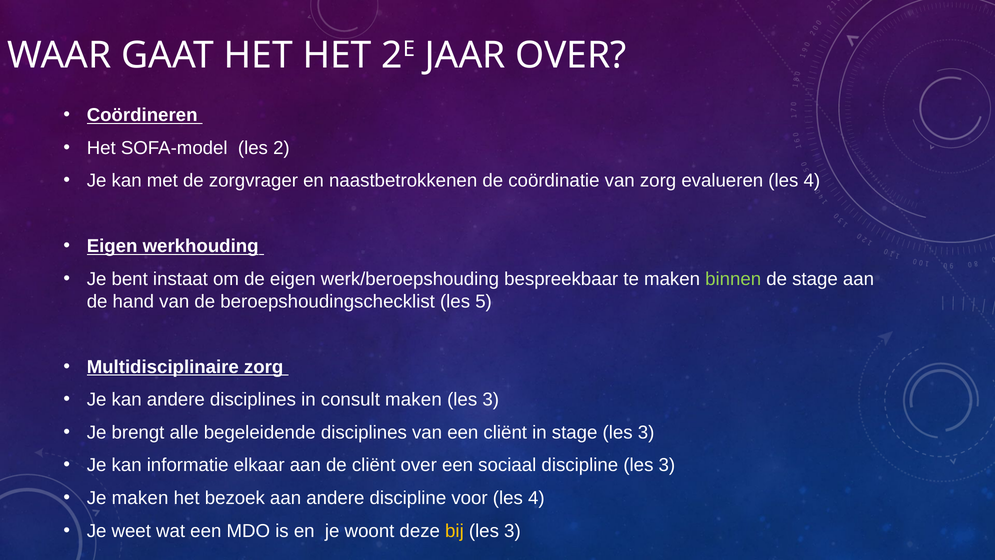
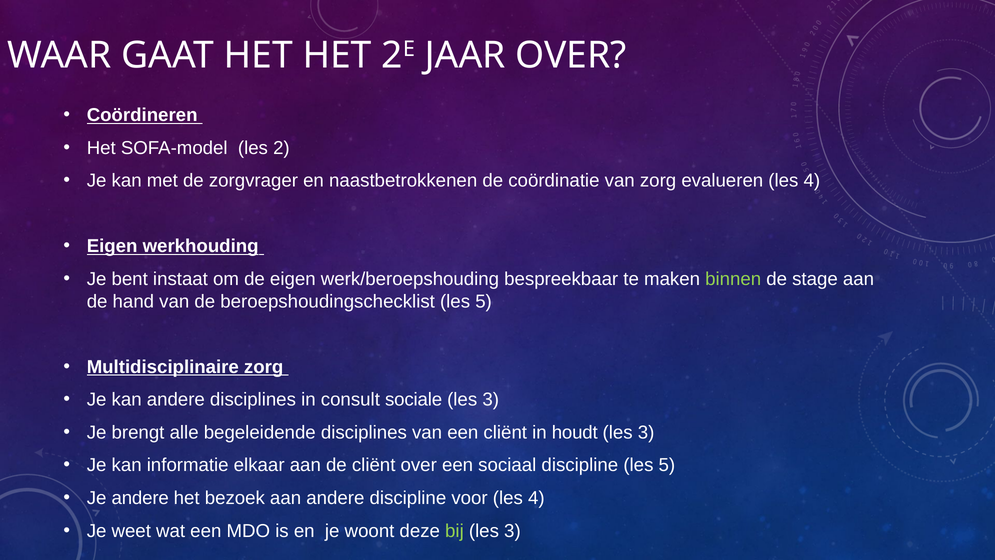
consult maken: maken -> sociale
in stage: stage -> houdt
discipline les 3: 3 -> 5
Je maken: maken -> andere
bij colour: yellow -> light green
